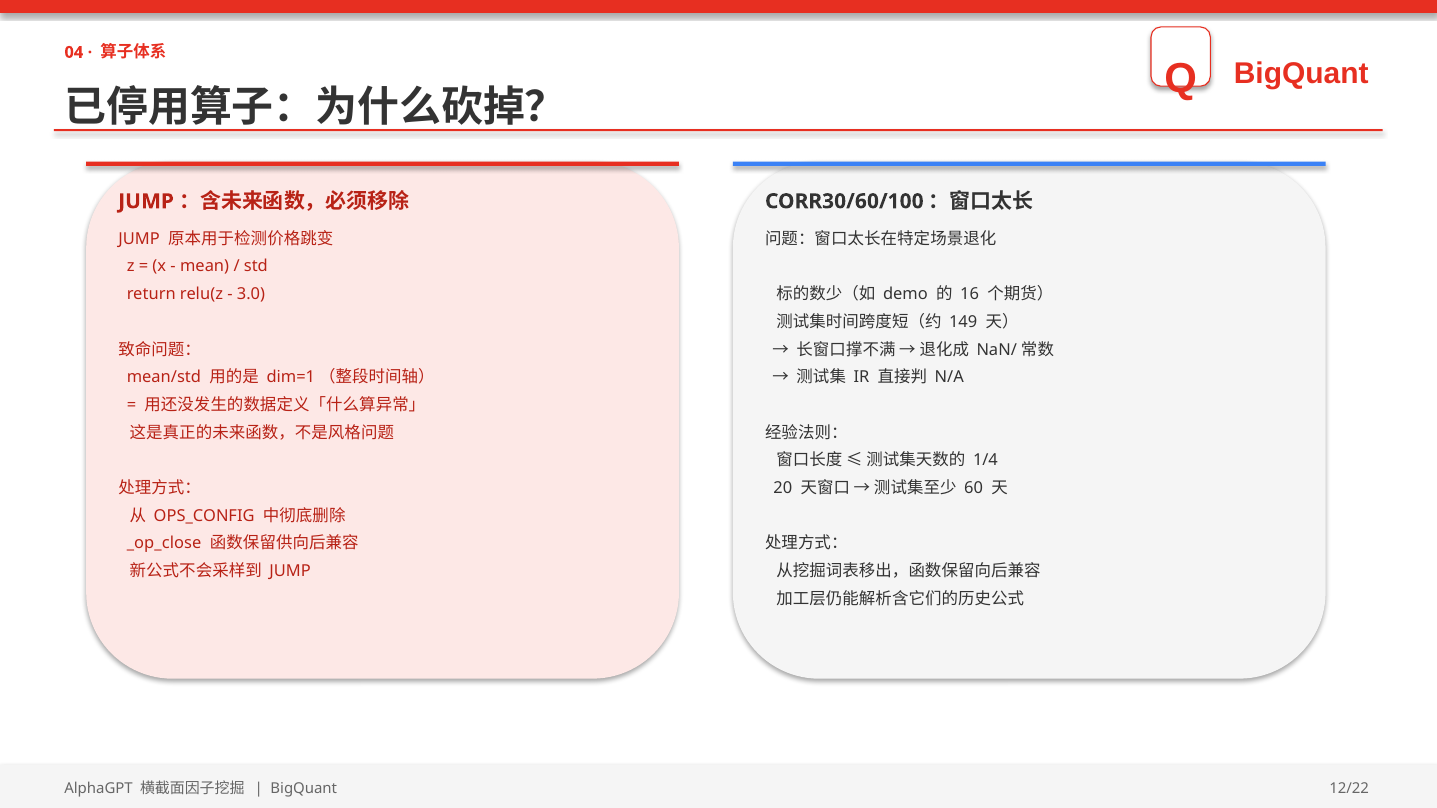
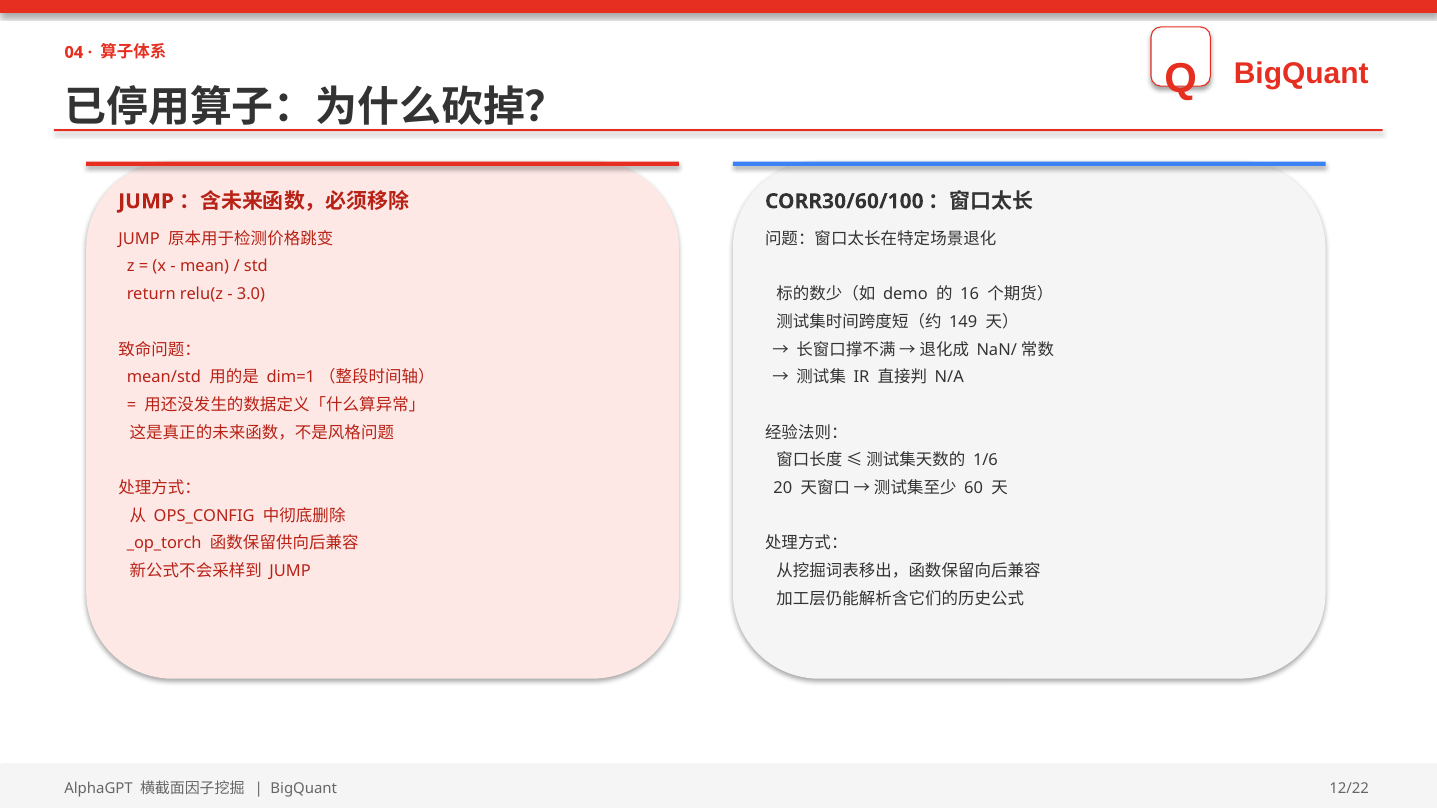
1/4: 1/4 -> 1/6
_op_close: _op_close -> _op_torch
